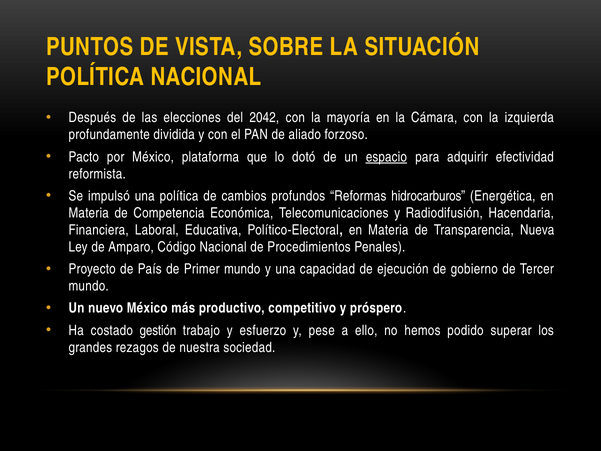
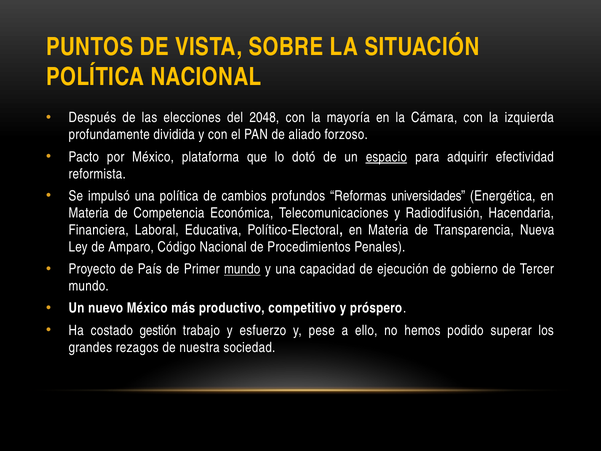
2042: 2042 -> 2048
hidrocarburos: hidrocarburos -> universidades
mundo at (242, 269) underline: none -> present
